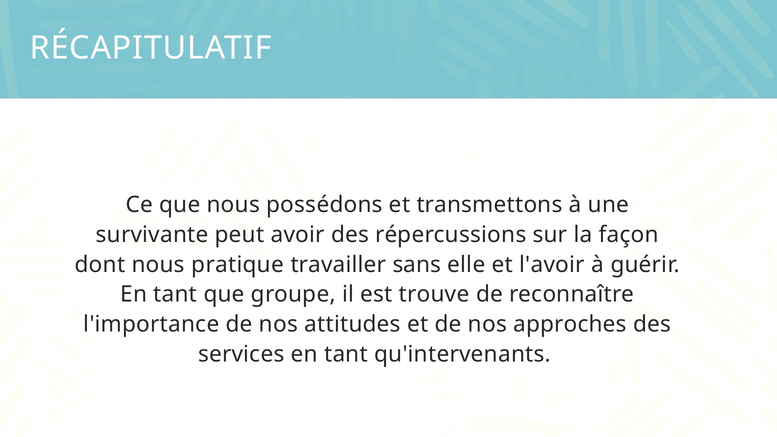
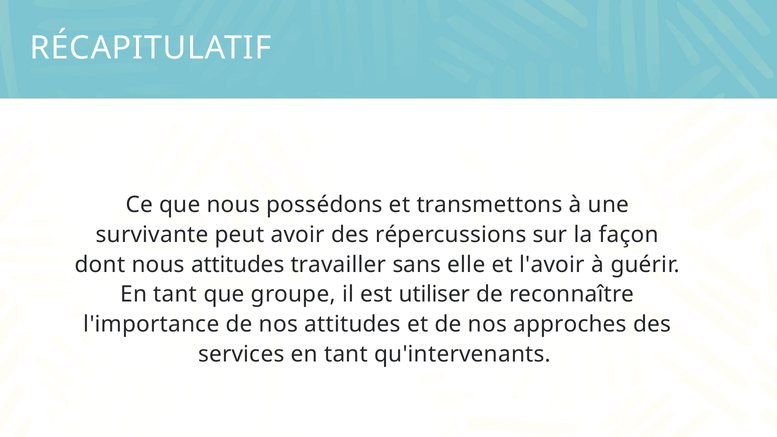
nous pratique: pratique -> attitudes
trouve: trouve -> utiliser
